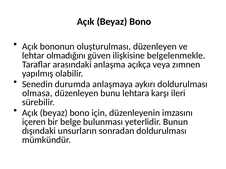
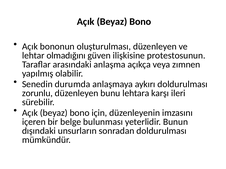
belgelenmekle: belgelenmekle -> protestosunun
olmasa: olmasa -> zorunlu
